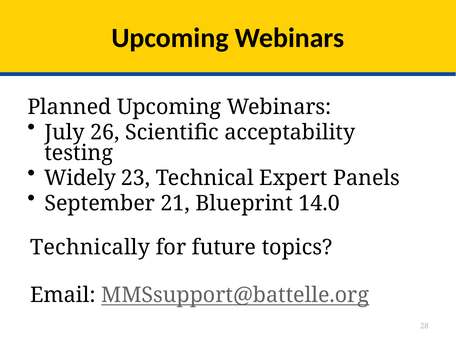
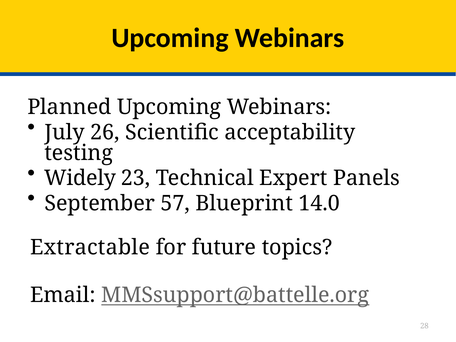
21: 21 -> 57
Technically: Technically -> Extractable
